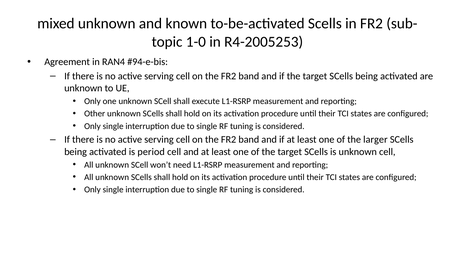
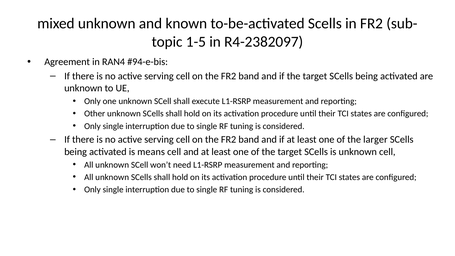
1-0: 1-0 -> 1-5
R4-2005253: R4-2005253 -> R4-2382097
period: period -> means
